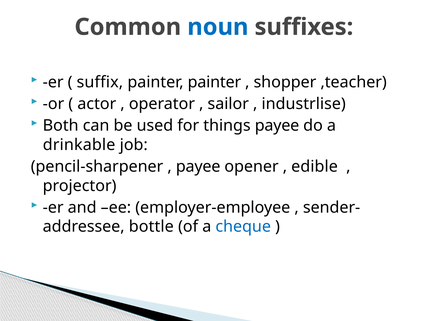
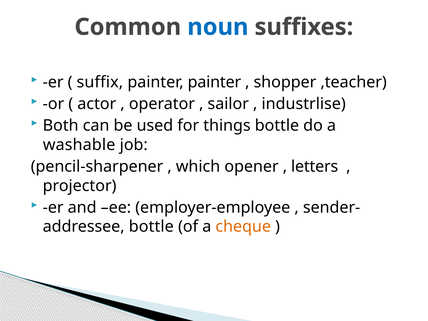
things payee: payee -> bottle
drinkable: drinkable -> washable
payee at (198, 166): payee -> which
edible: edible -> letters
cheque colour: blue -> orange
